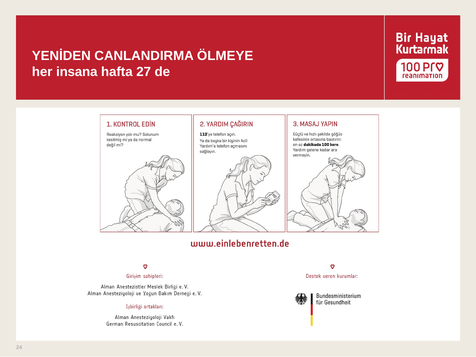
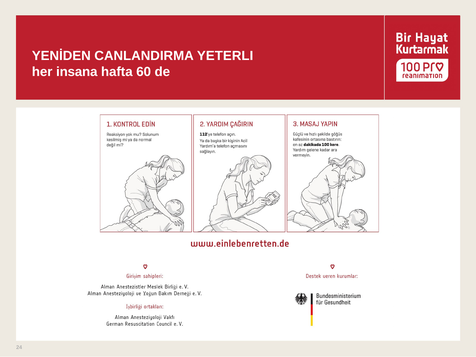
ÖLMEYE: ÖLMEYE -> YETERLI
27: 27 -> 60
